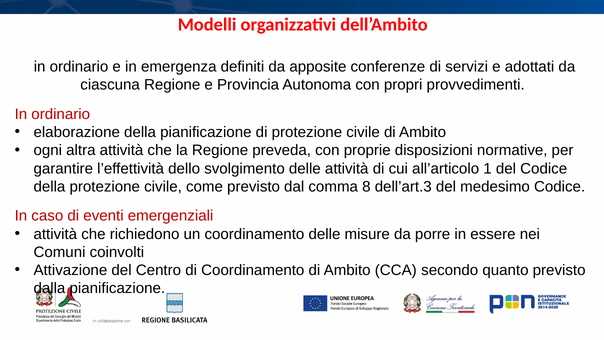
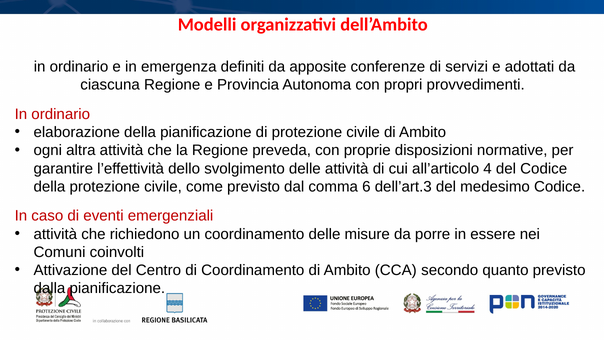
1: 1 -> 4
8: 8 -> 6
